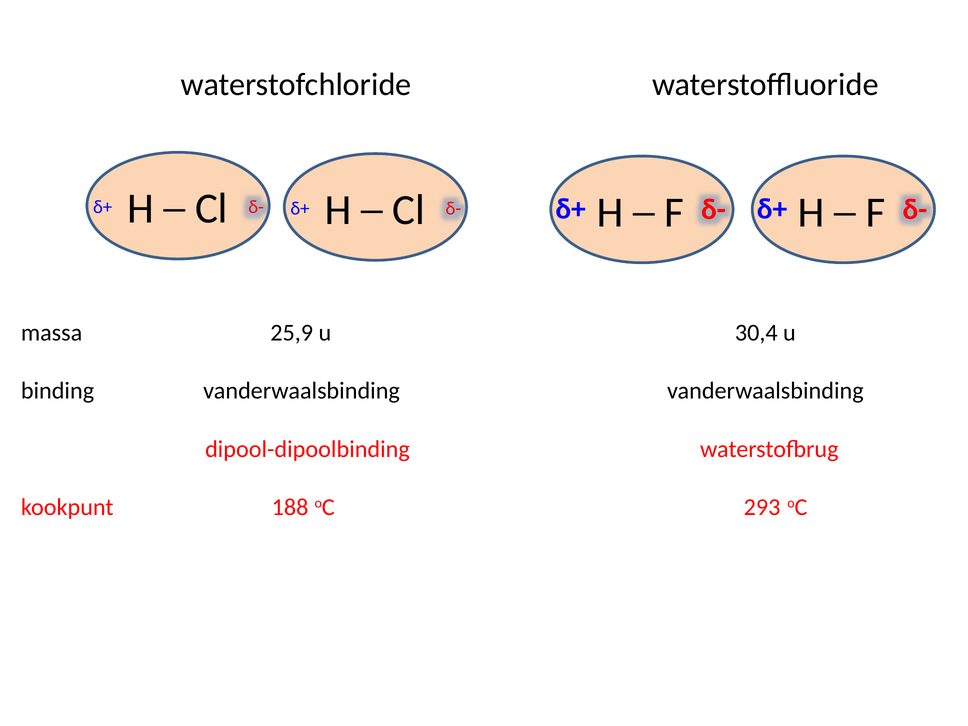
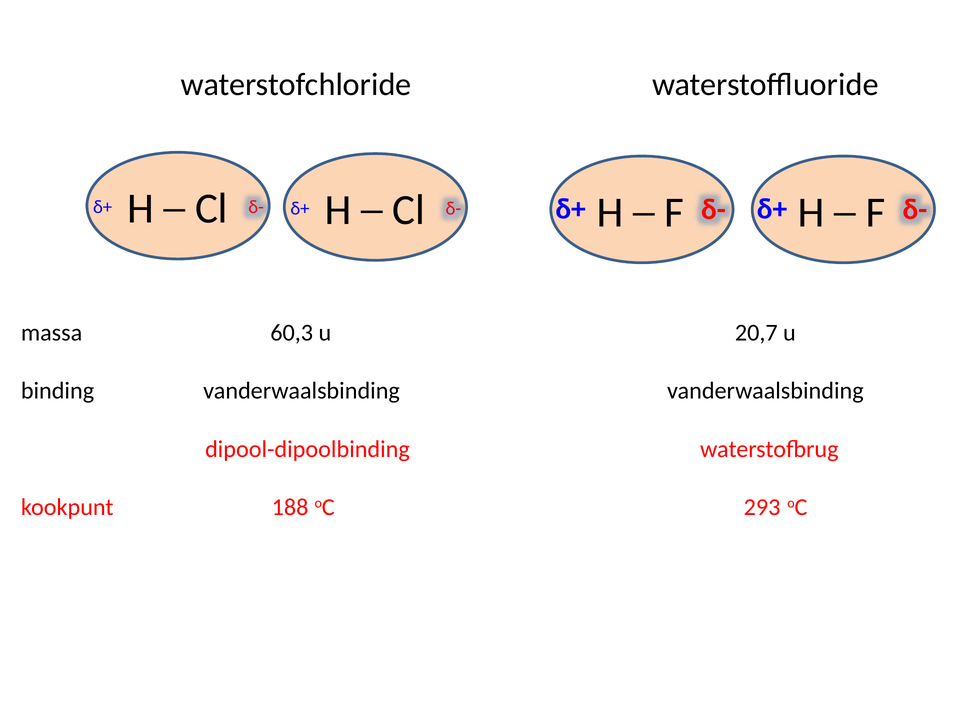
25,9: 25,9 -> 60,3
30,4: 30,4 -> 20,7
